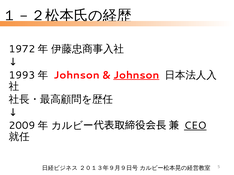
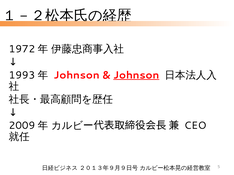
CEO underline: present -> none
